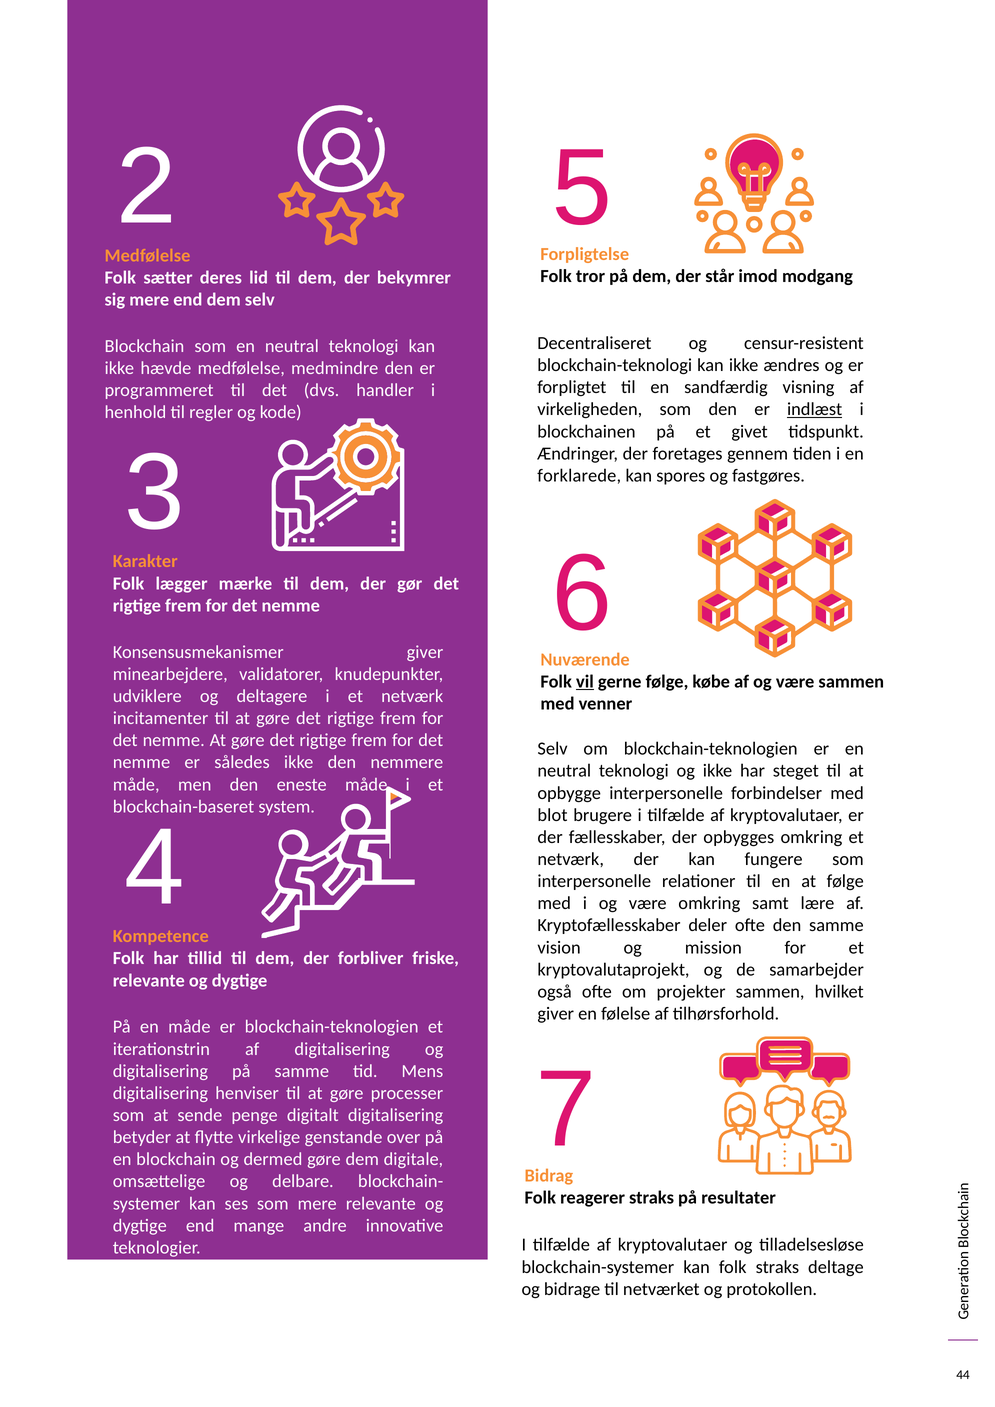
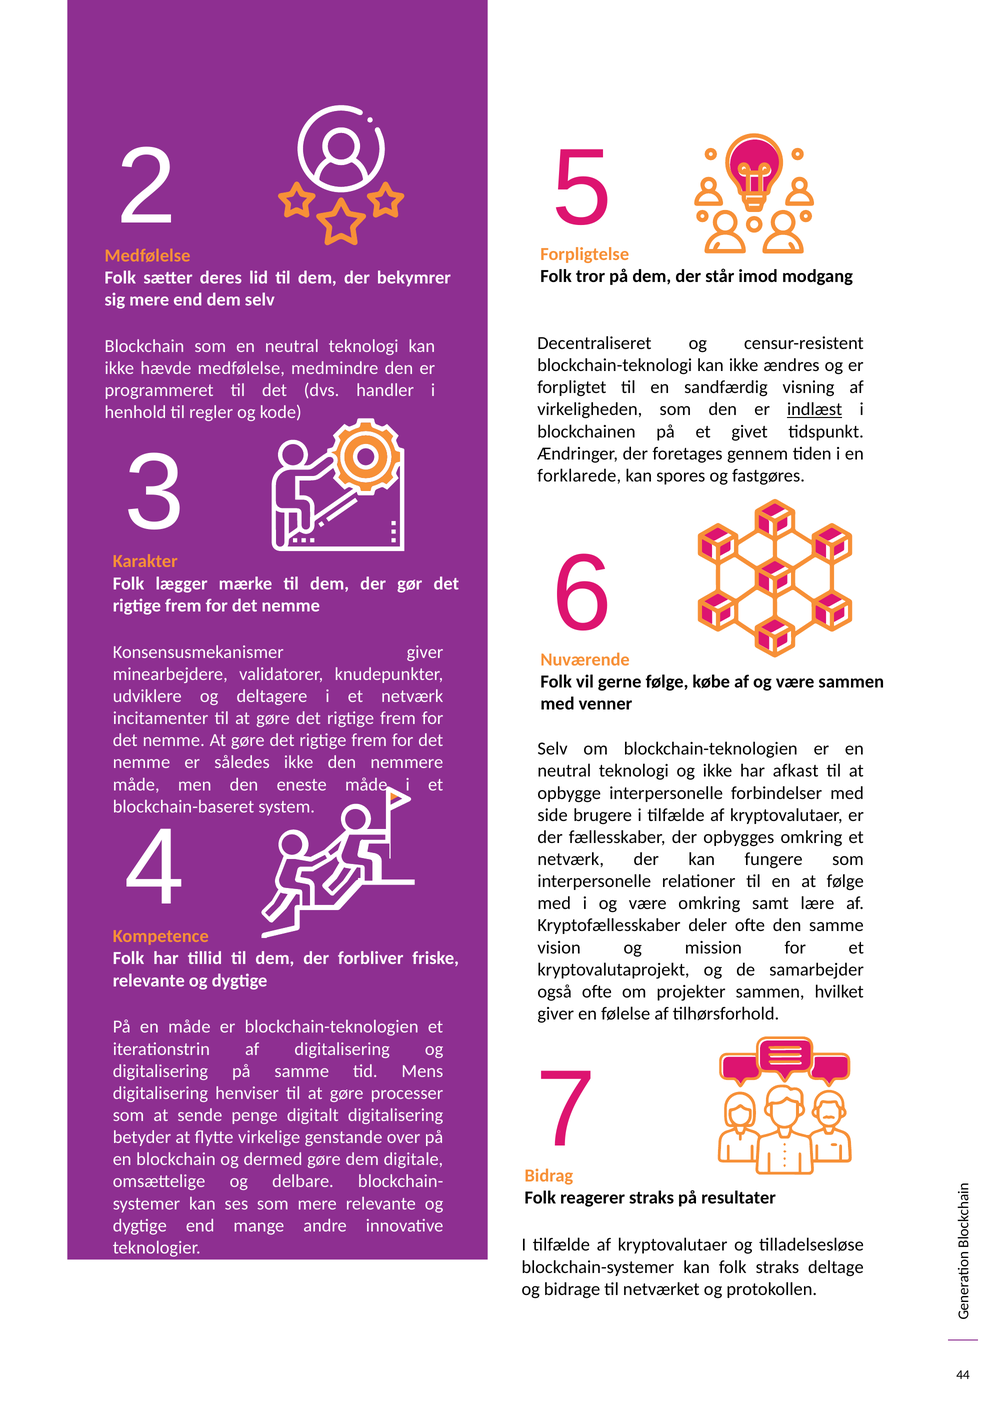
vil underline: present -> none
steget: steget -> afkast
blot: blot -> side
